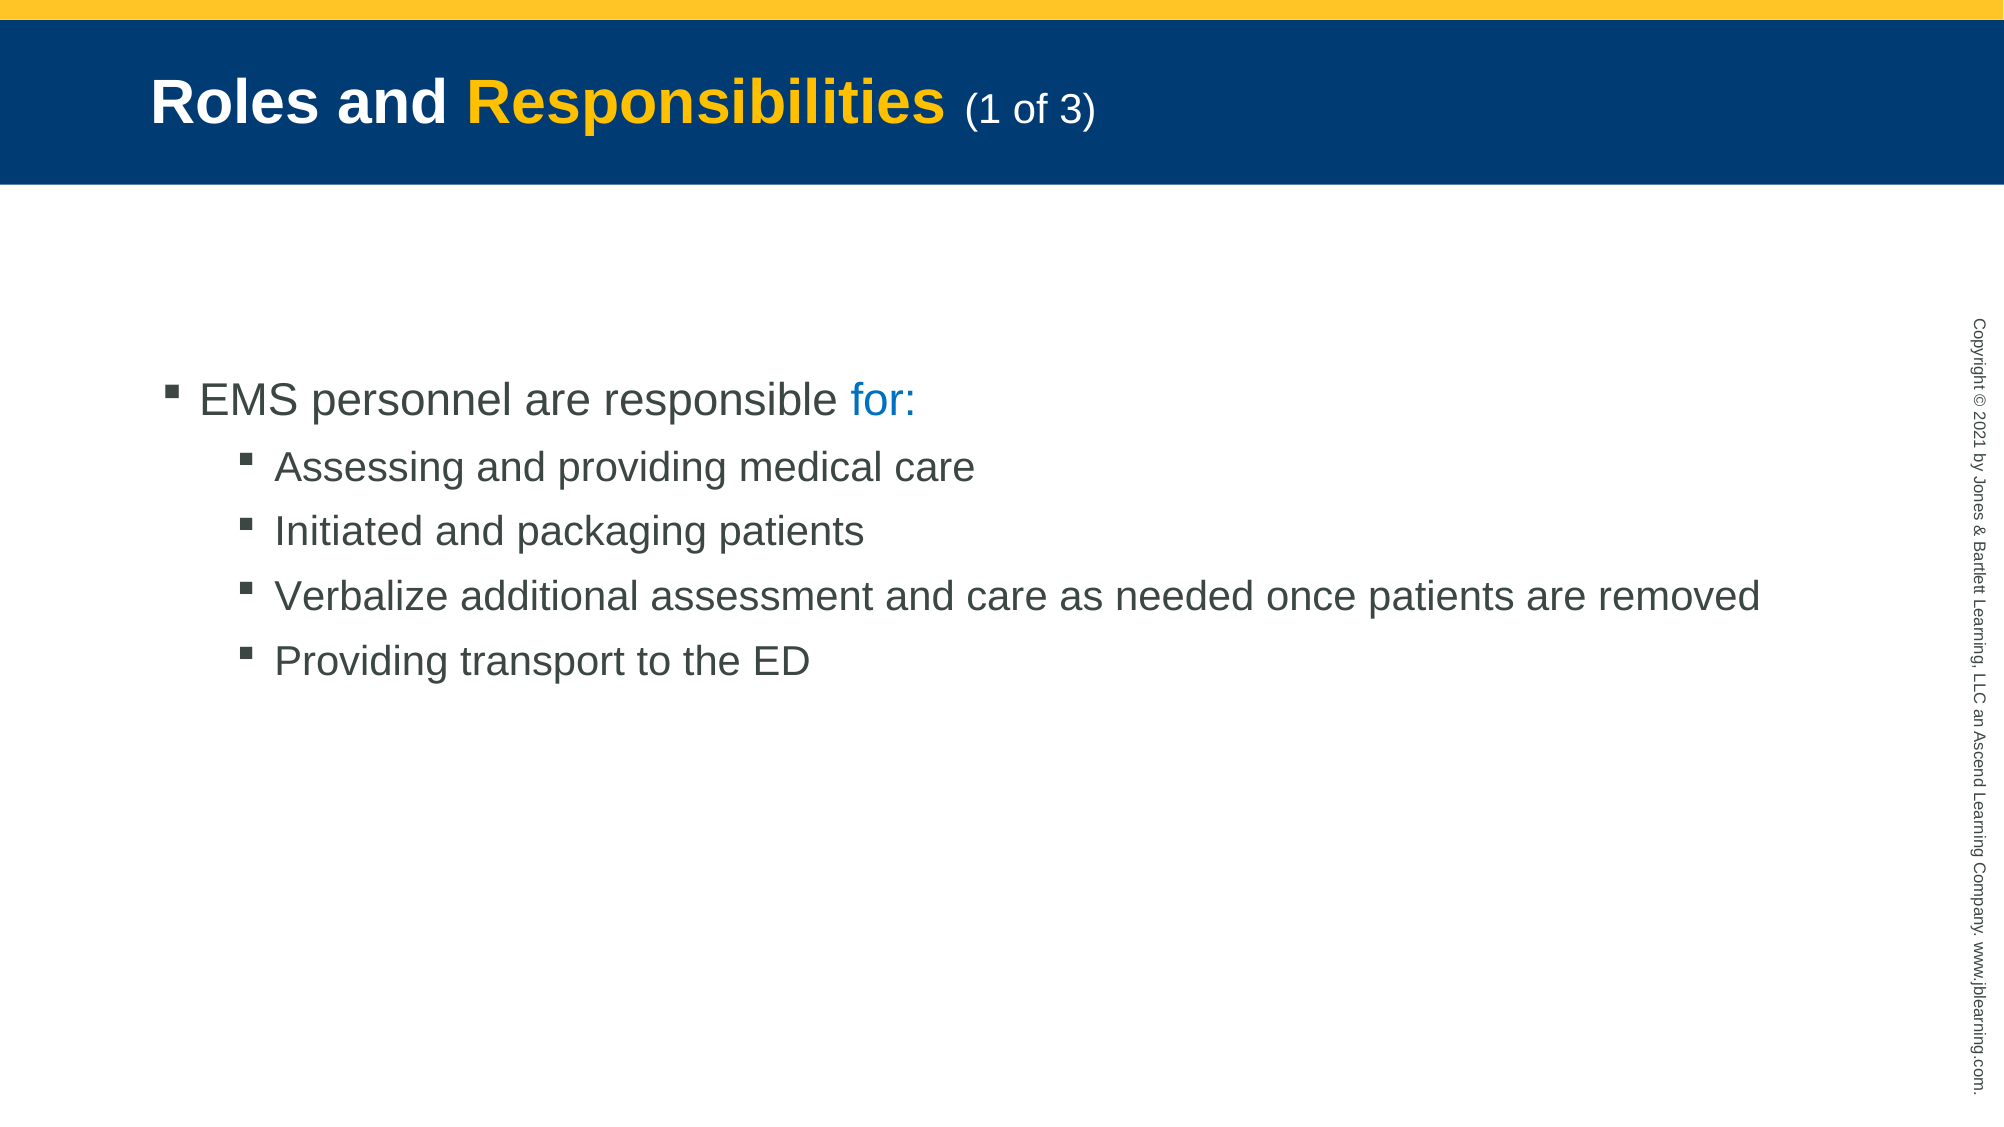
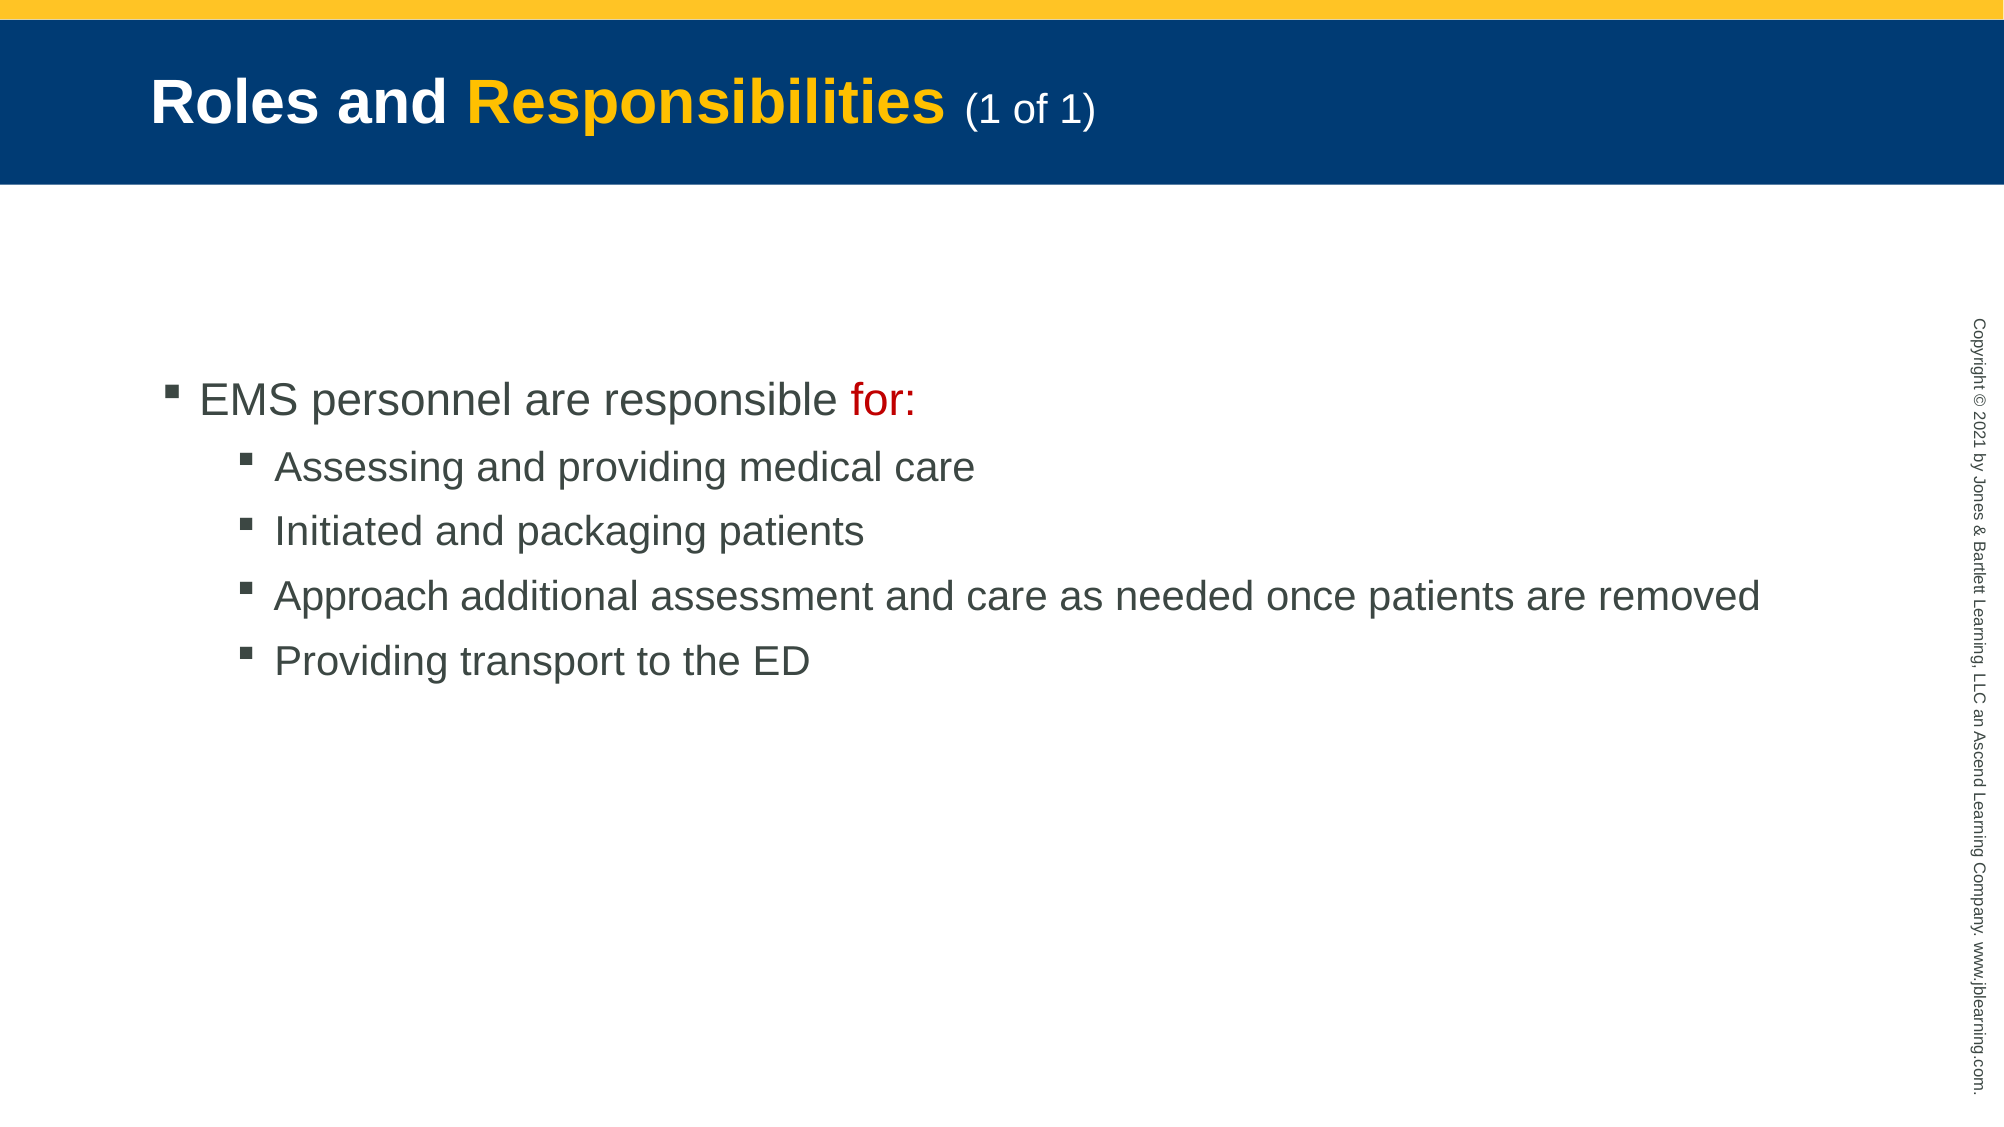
of 3: 3 -> 1
for colour: blue -> red
Verbalize: Verbalize -> Approach
